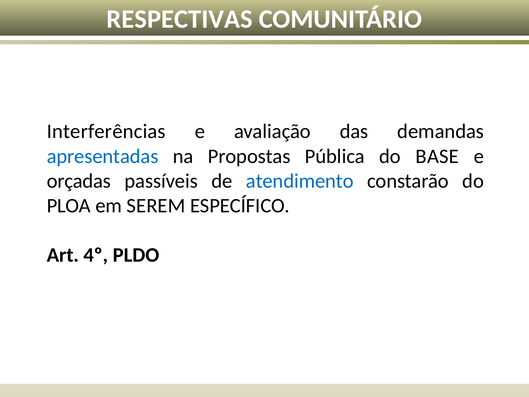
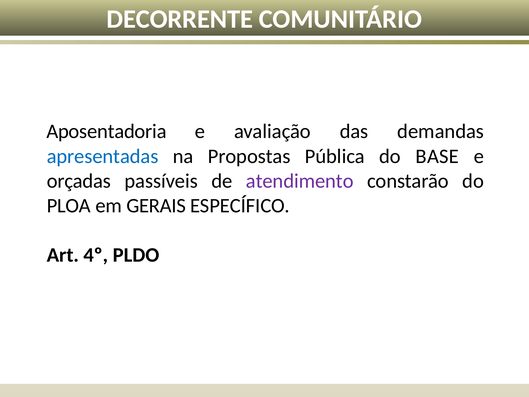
RESPECTIVAS: RESPECTIVAS -> DECORRENTE
Interferências: Interferências -> Aposentadoria
atendimento colour: blue -> purple
SEREM: SEREM -> GERAIS
